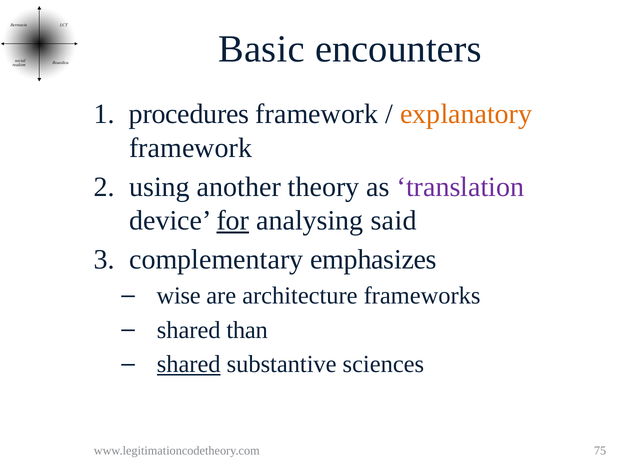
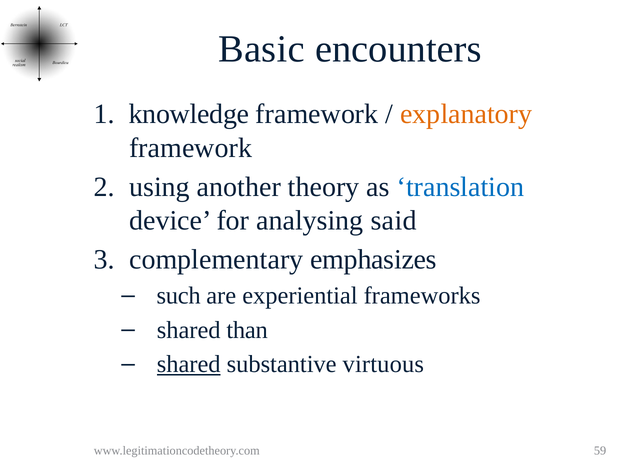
procedures: procedures -> knowledge
translation colour: purple -> blue
for underline: present -> none
wise: wise -> such
architecture: architecture -> experiential
sciences: sciences -> virtuous
75: 75 -> 59
